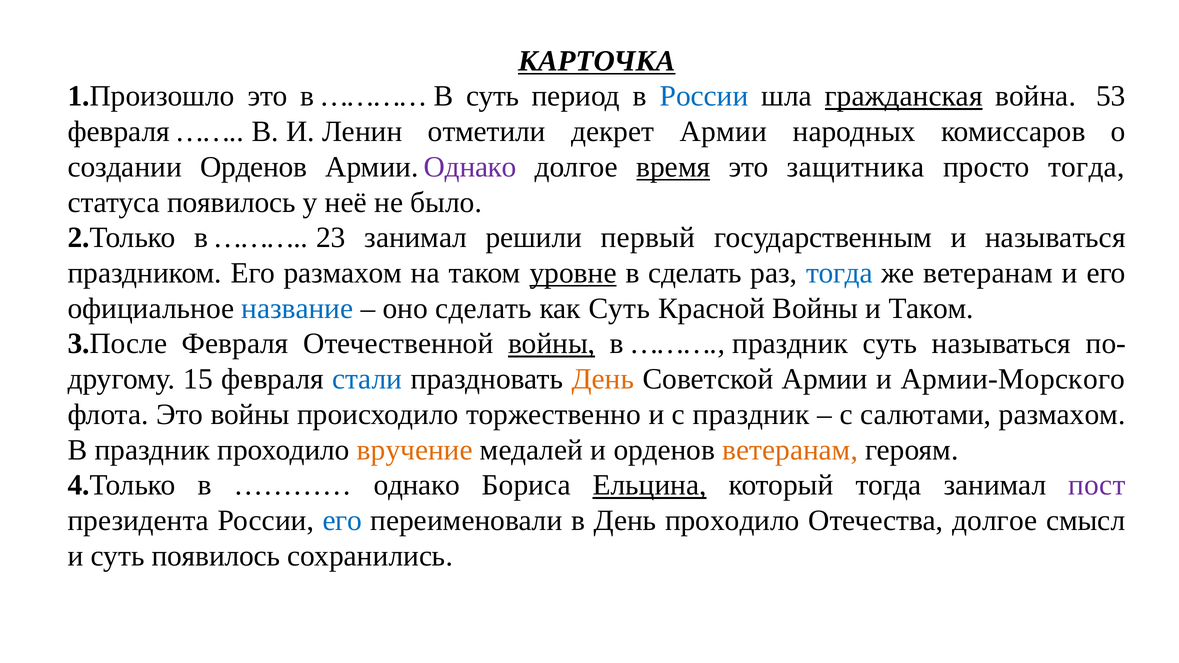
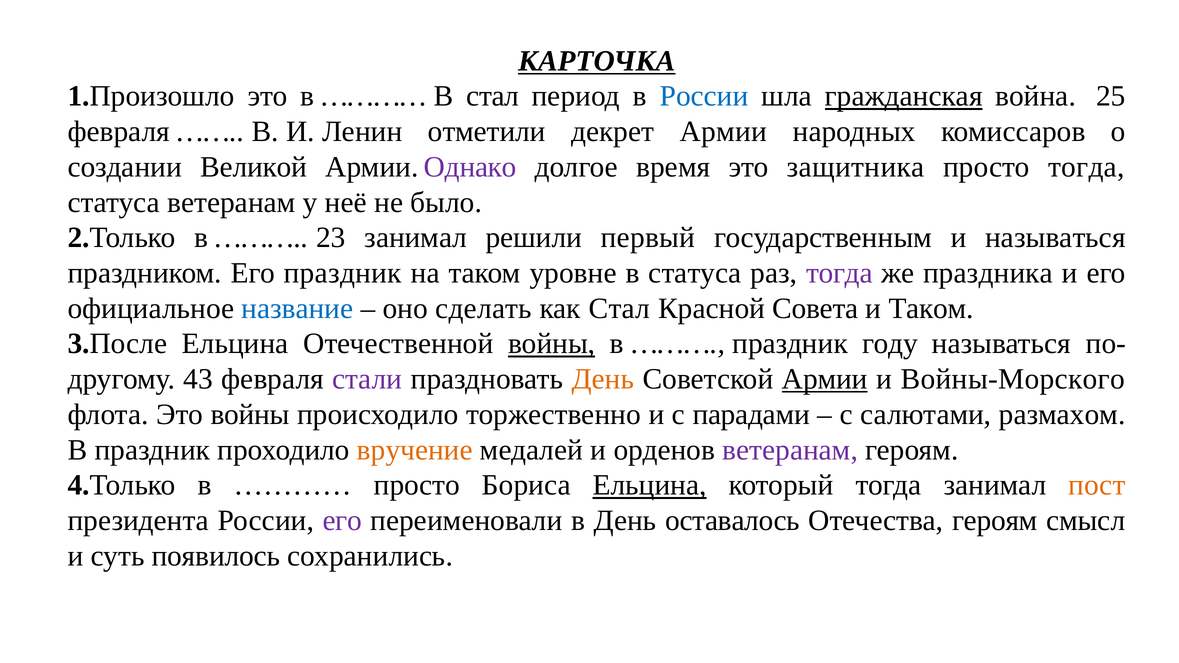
В суть: суть -> стал
53: 53 -> 25
создании Орденов: Орденов -> Великой
время underline: present -> none
статуса появилось: появилось -> ветеранам
Его размахом: размахом -> праздник
уровне underline: present -> none
в сделать: сделать -> статуса
тогда at (839, 273) colour: blue -> purple
же ветеранам: ветеранам -> праздника
как Суть: Суть -> Стал
Красной Войны: Войны -> Совета
3.После Февраля: Февраля -> Ельцина
праздник суть: суть -> году
15: 15 -> 43
стали colour: blue -> purple
Армии at (825, 379) underline: none -> present
Армии-Морского: Армии-Морского -> Войны-Морского
с праздник: праздник -> парадами
ветеранам at (790, 450) colour: orange -> purple
однако at (417, 485): однако -> просто
пост colour: purple -> orange
его at (342, 521) colour: blue -> purple
День проходило: проходило -> оставалось
Отечества долгое: долгое -> героям
